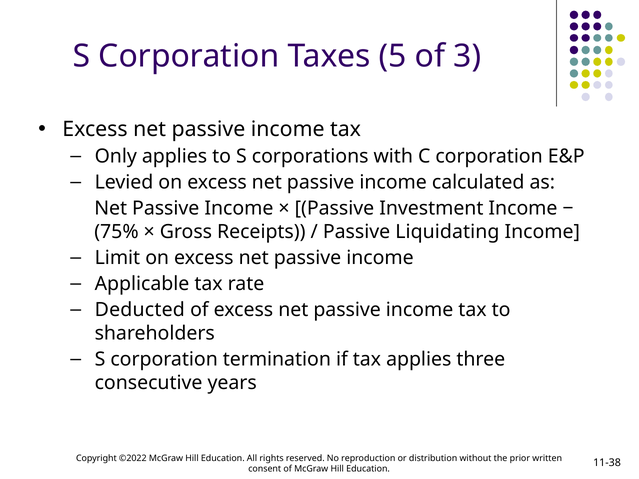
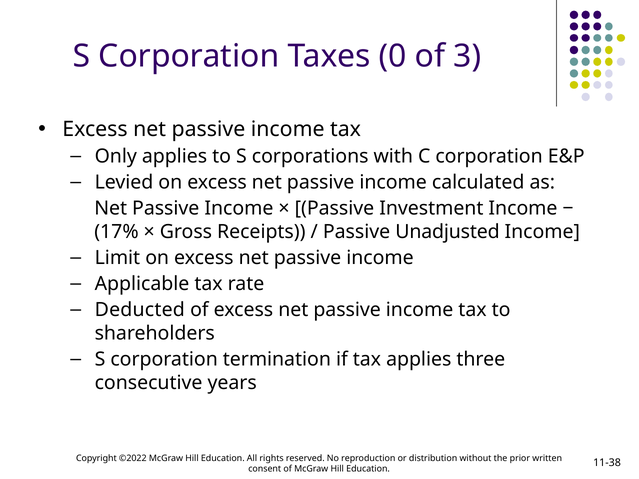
5: 5 -> 0
75%: 75% -> 17%
Liquidating: Liquidating -> Unadjusted
